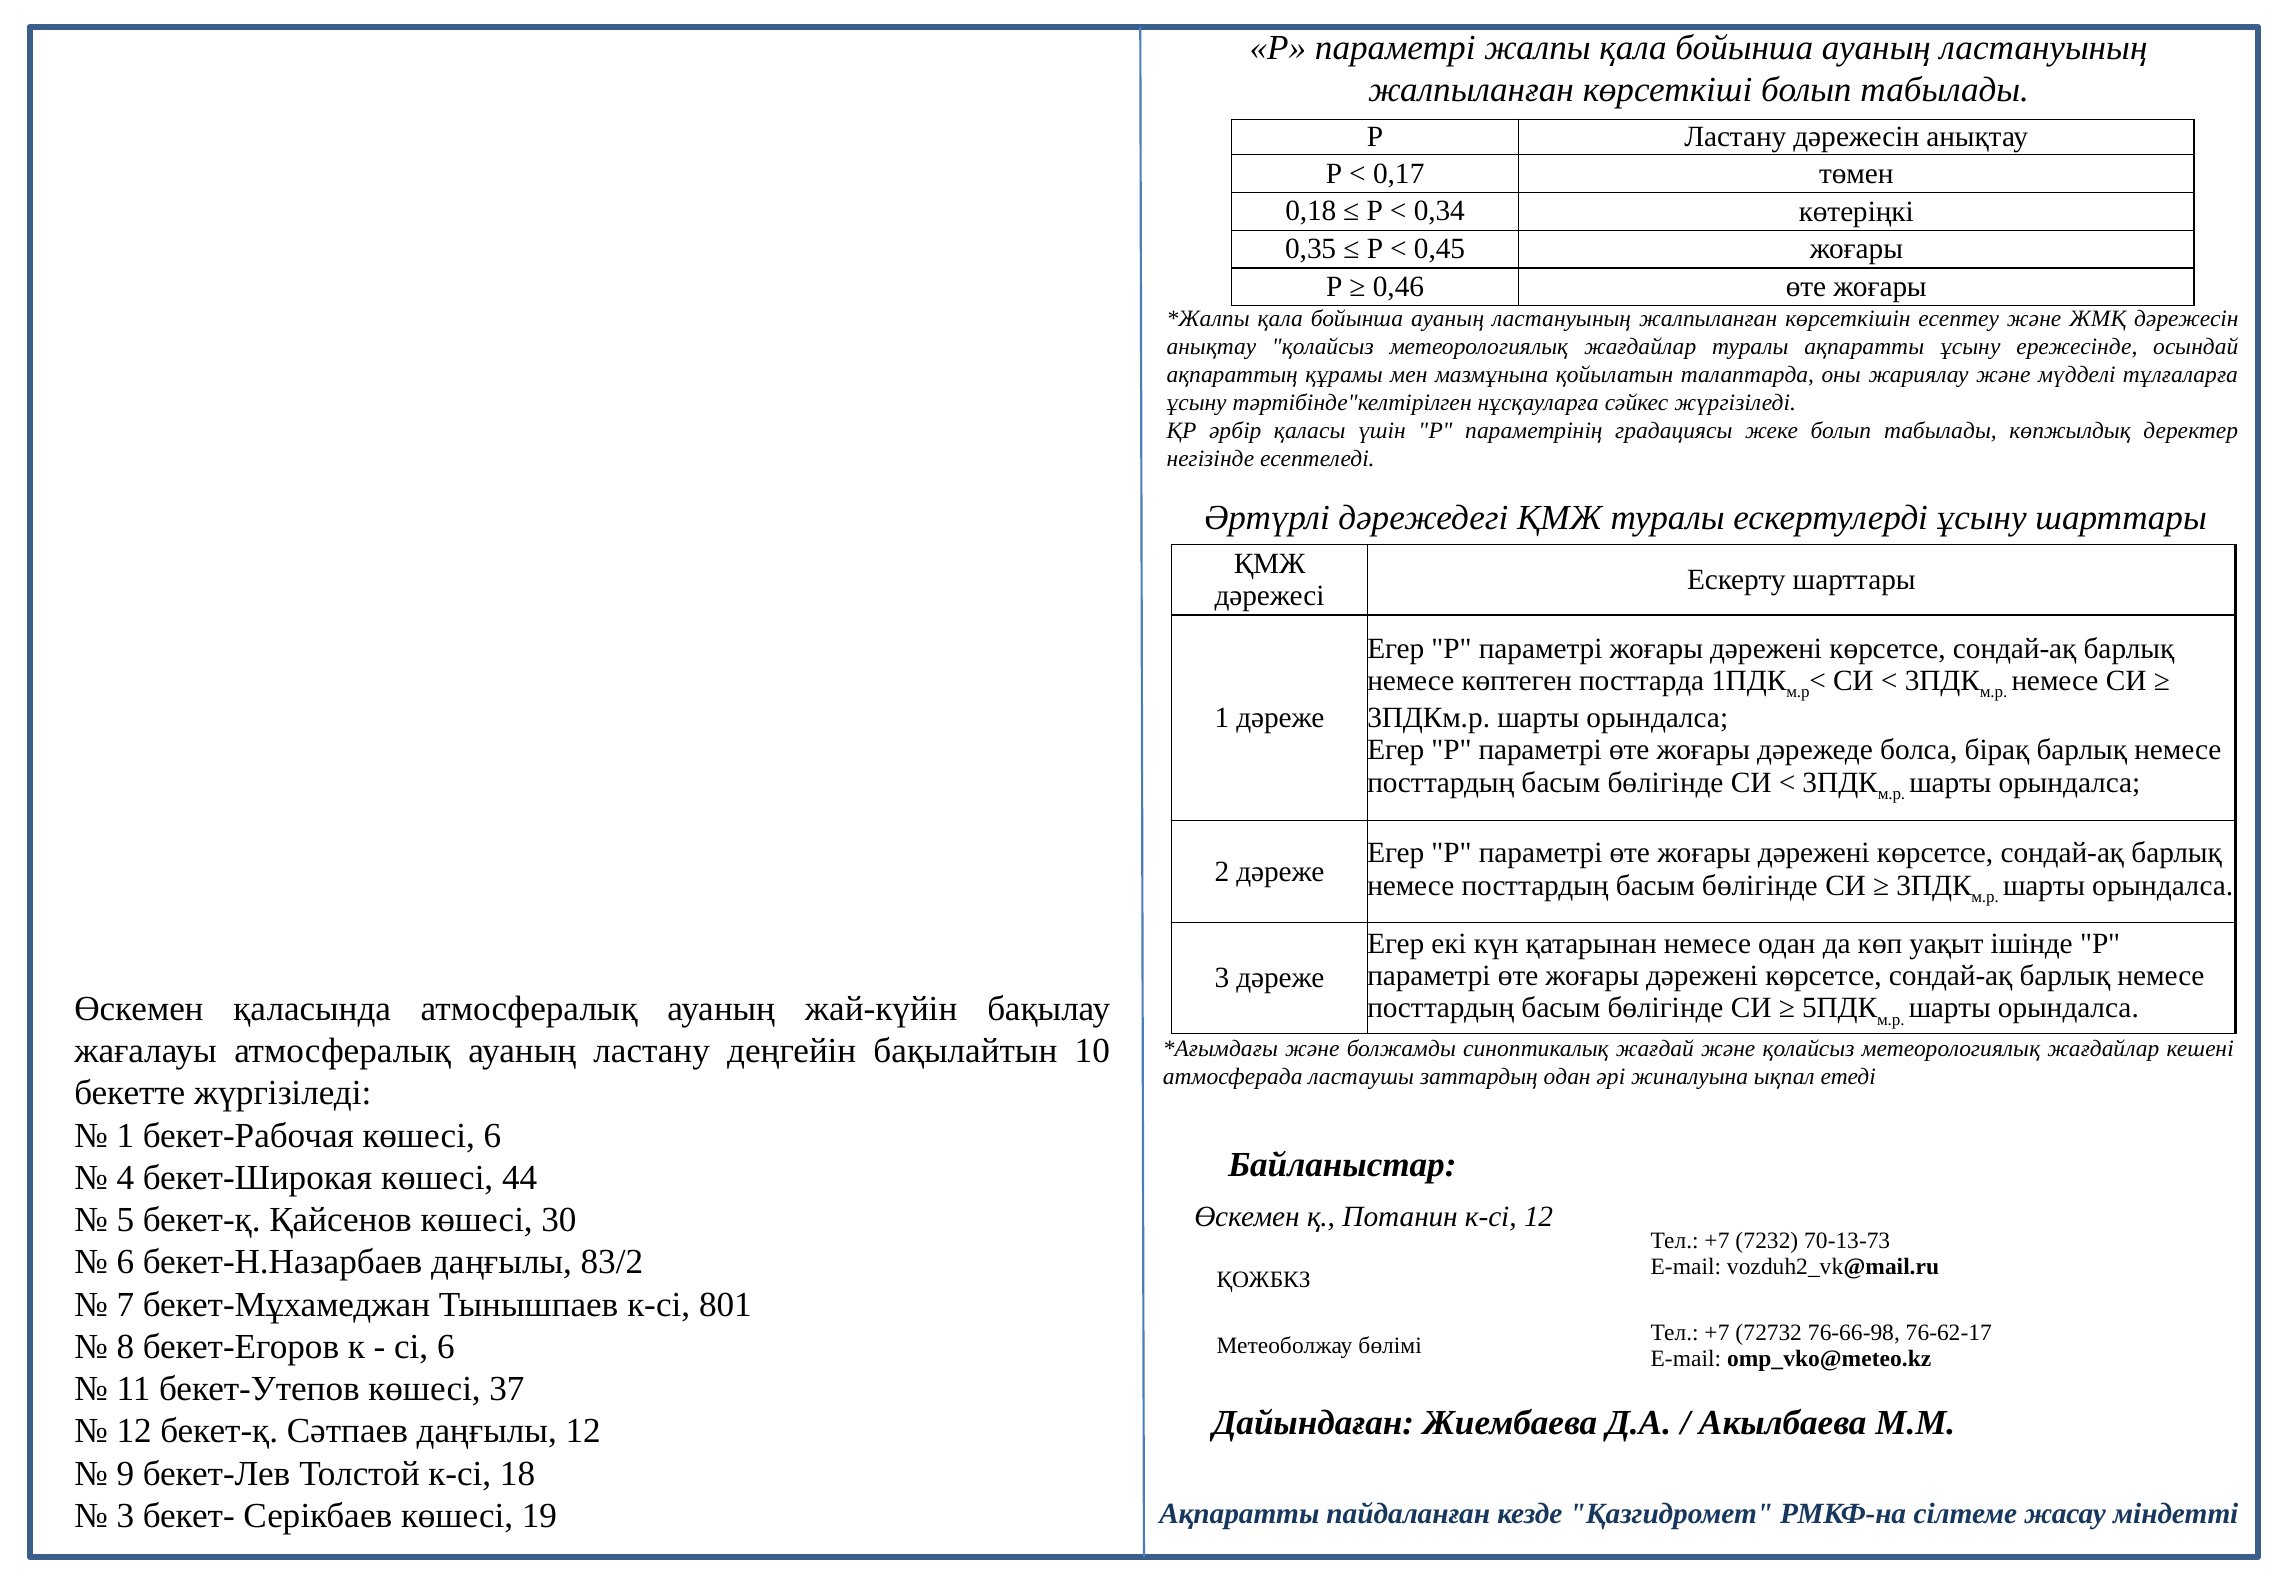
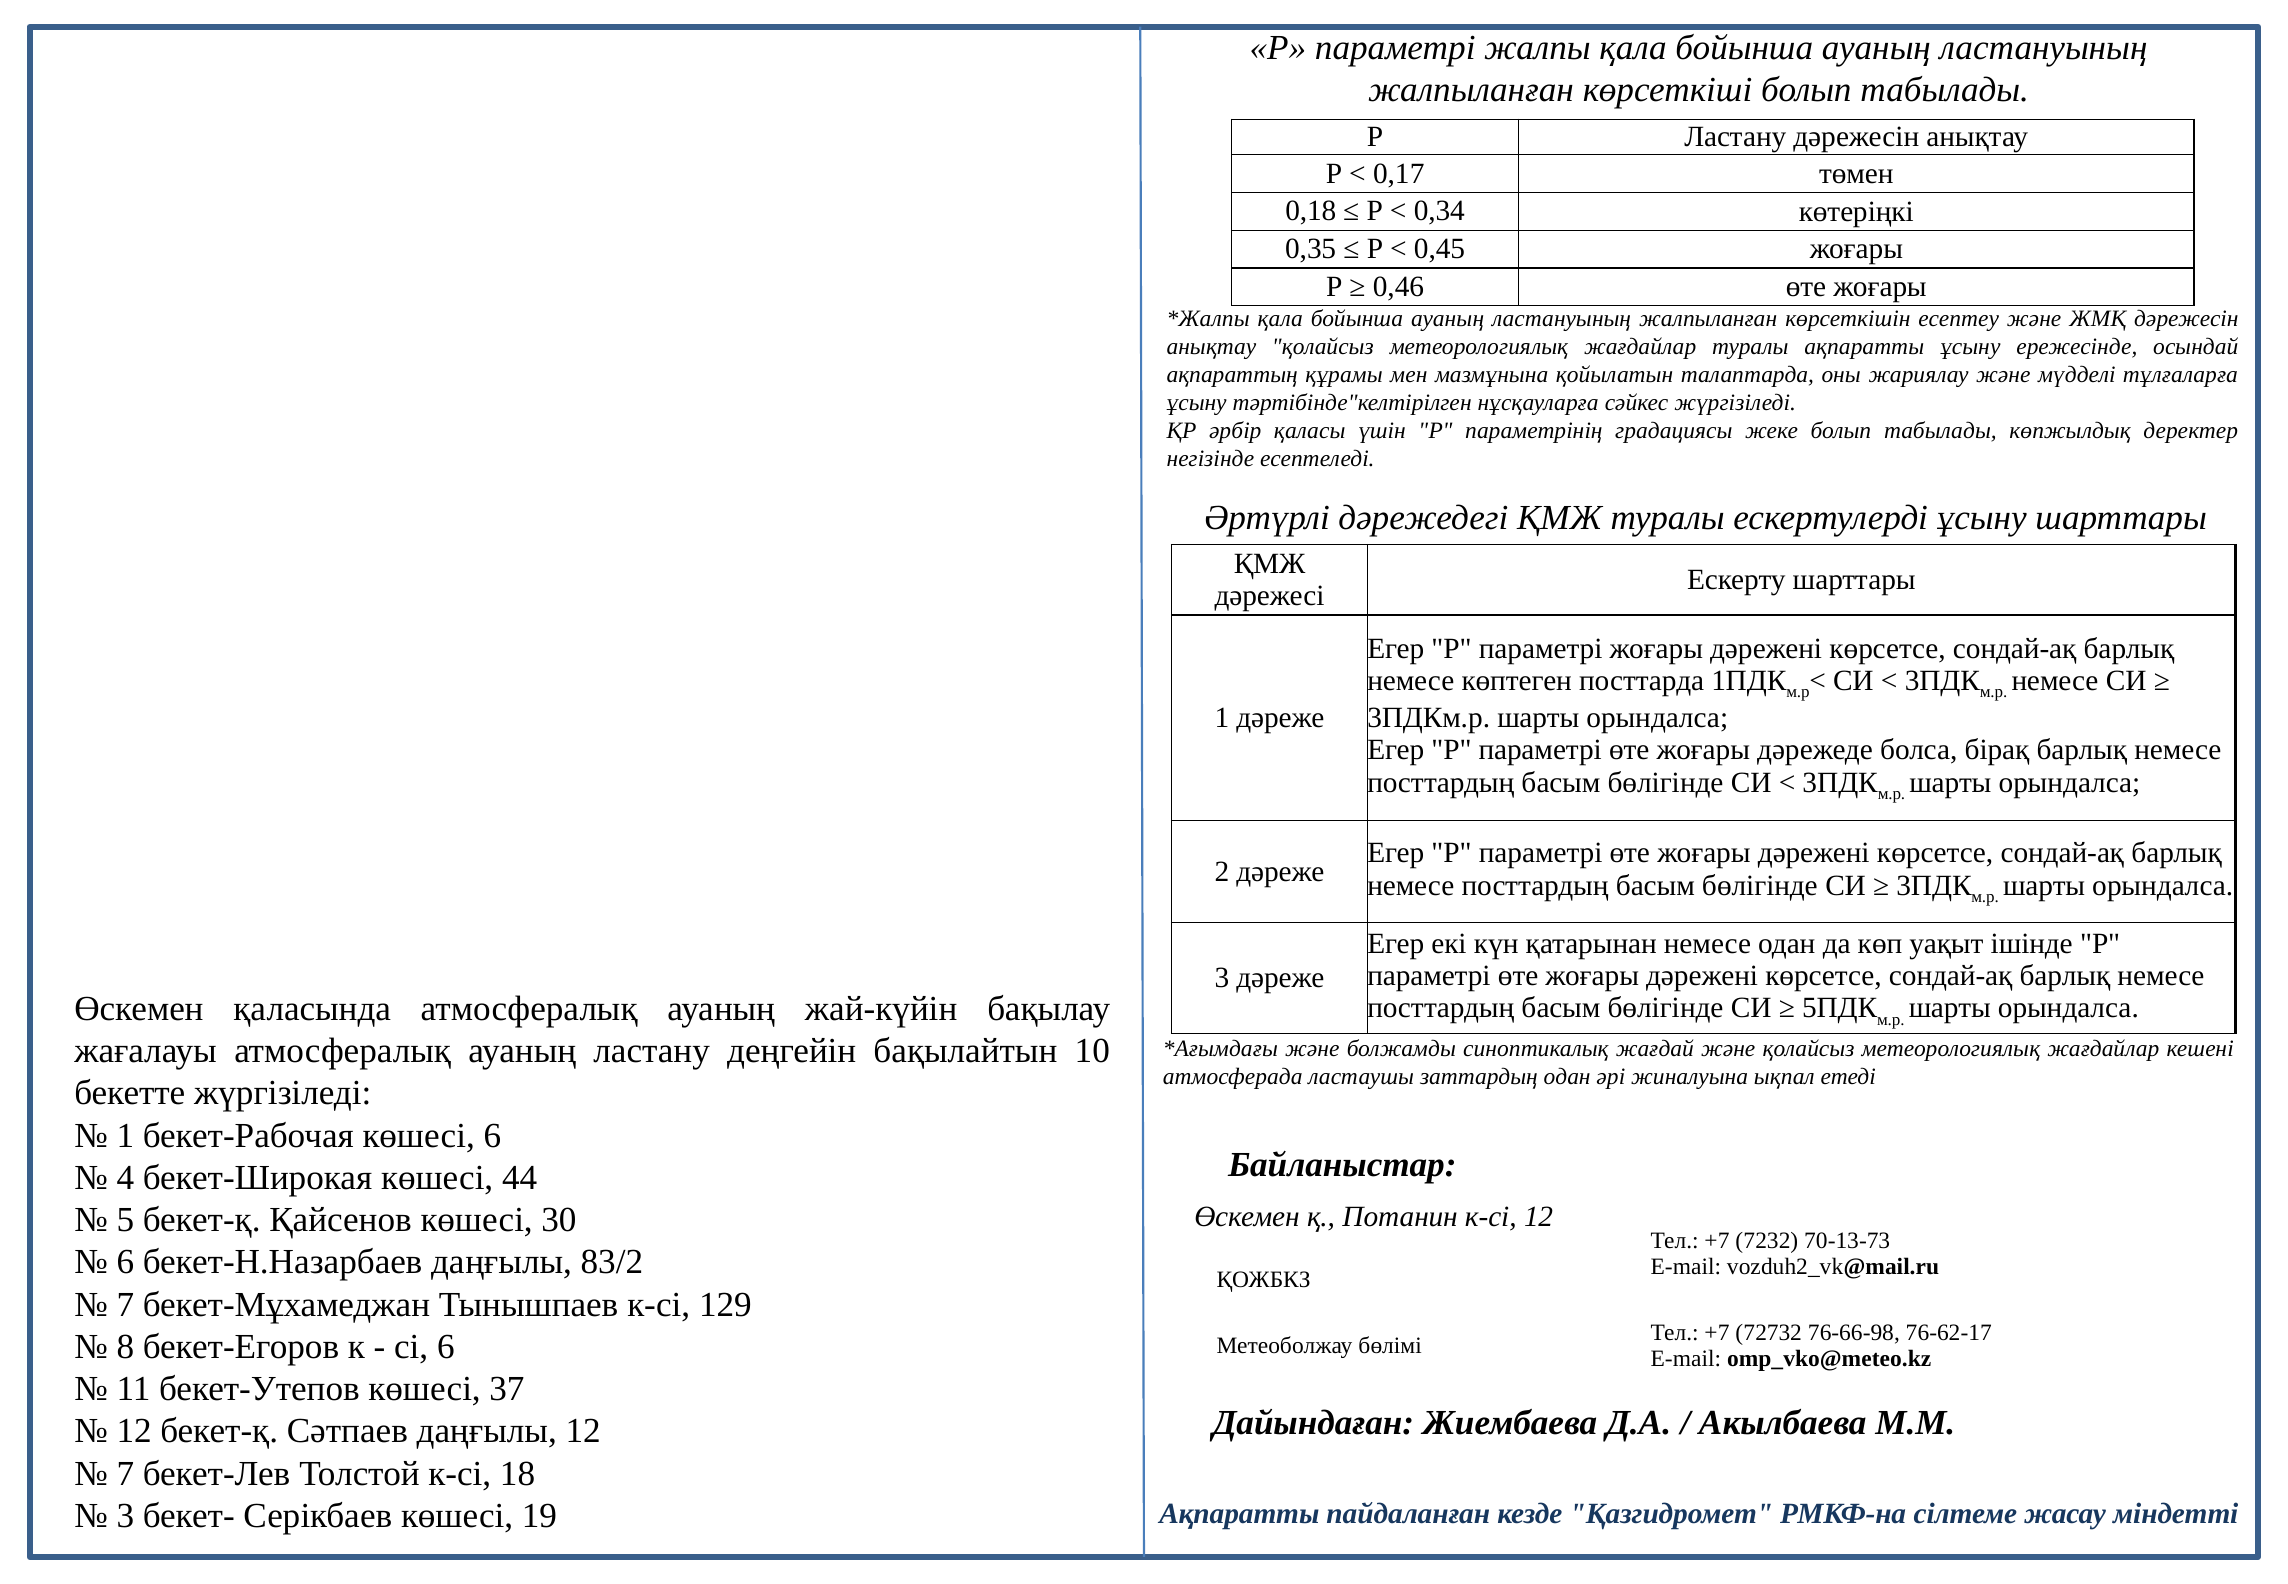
801: 801 -> 129
9 at (125, 1473): 9 -> 7
